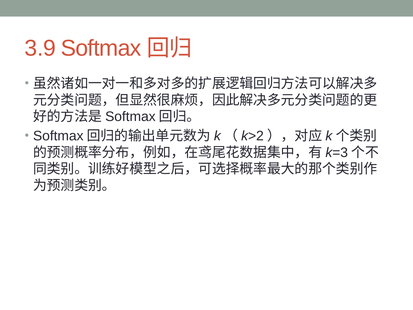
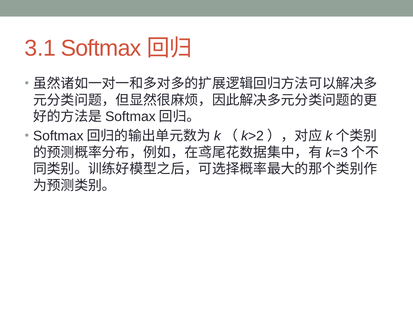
3.9: 3.9 -> 3.1
